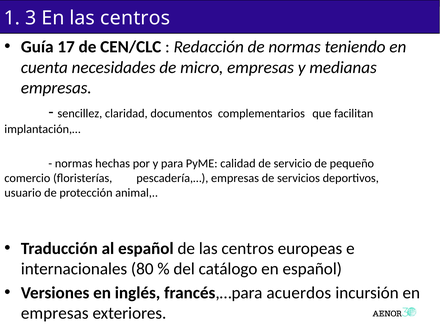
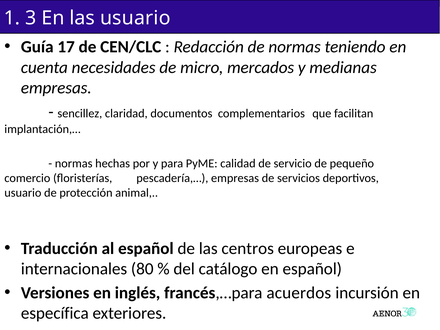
En las centros: centros -> usuario
micro empresas: empresas -> mercados
empresas at (55, 313): empresas -> específica
